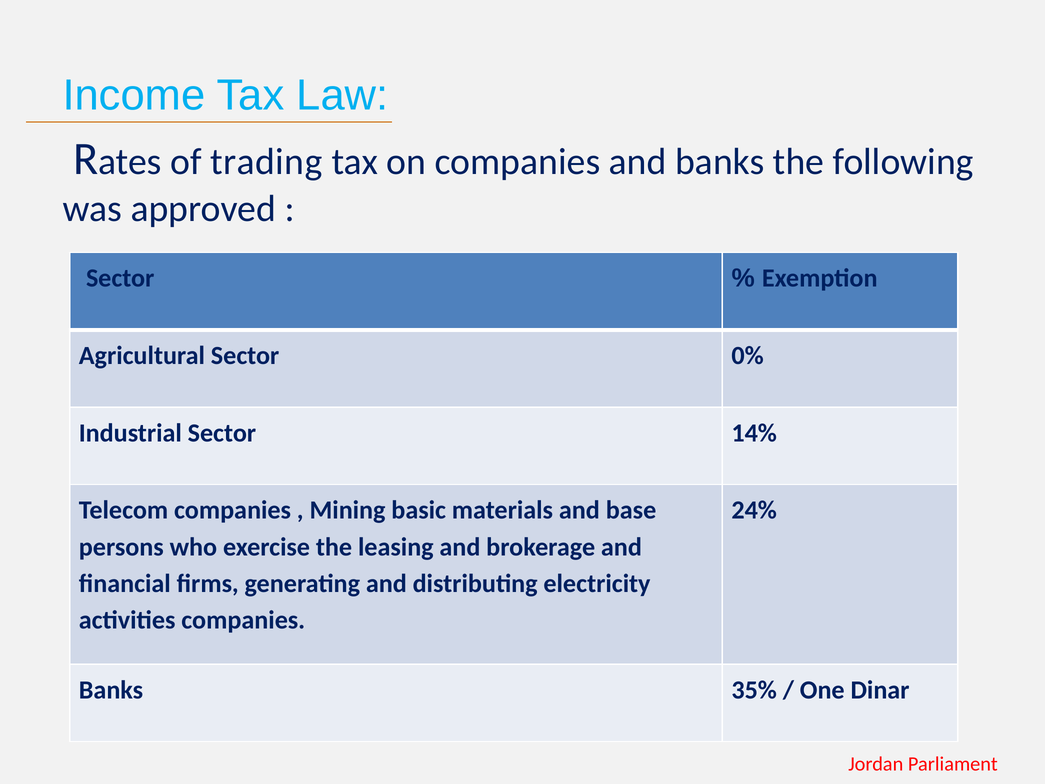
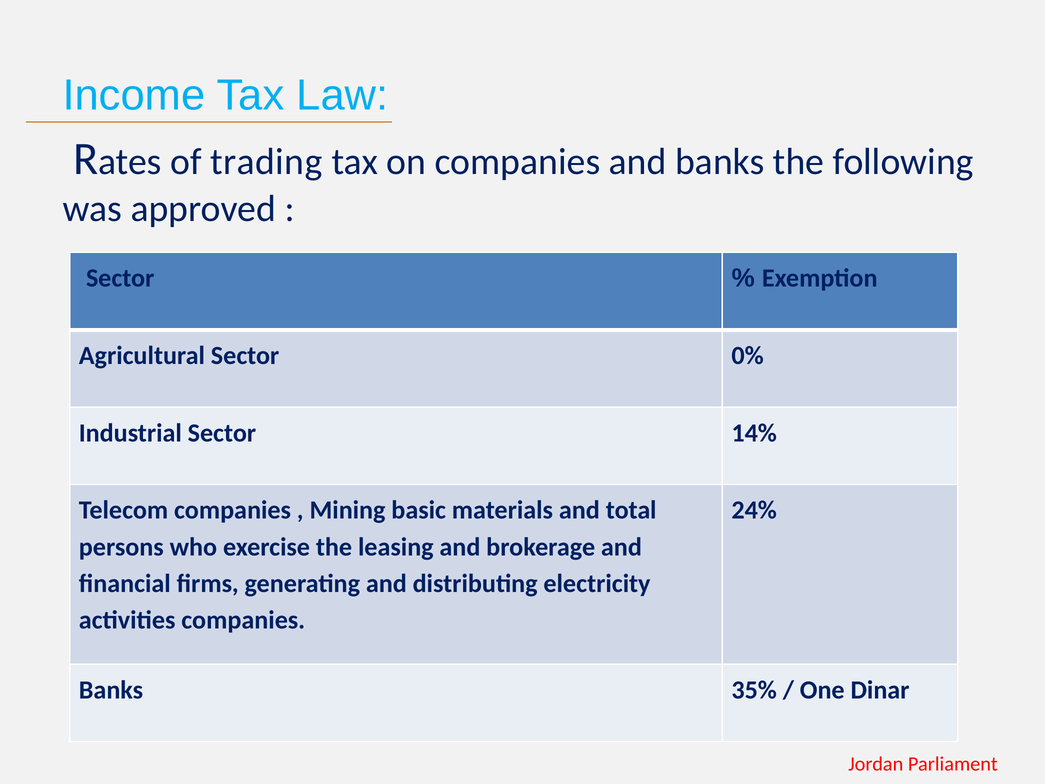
base: base -> total
